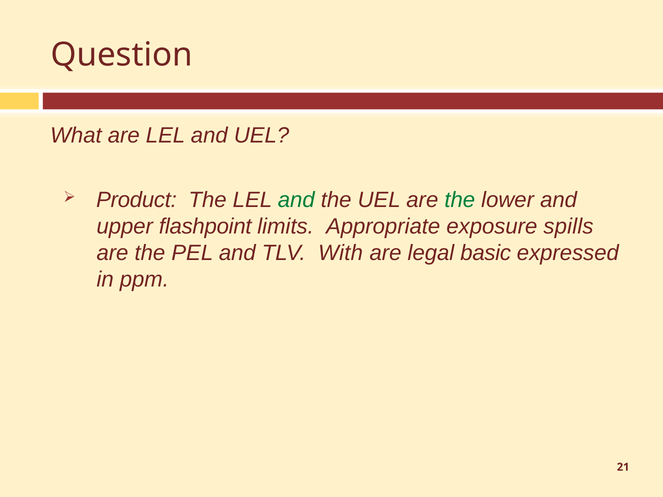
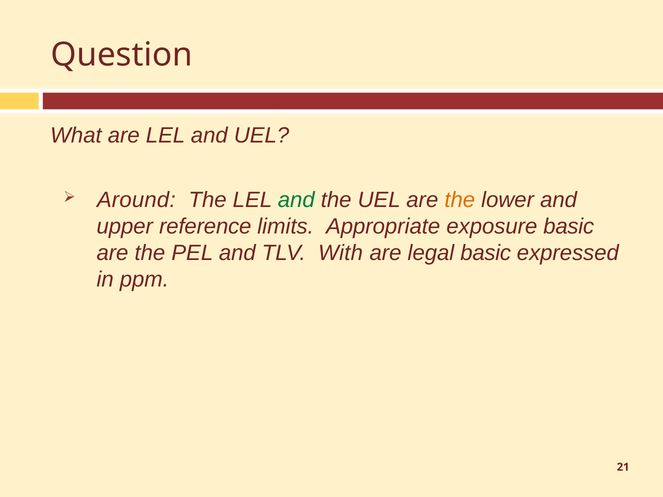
Product: Product -> Around
the at (460, 200) colour: green -> orange
flashpoint: flashpoint -> reference
exposure spills: spills -> basic
